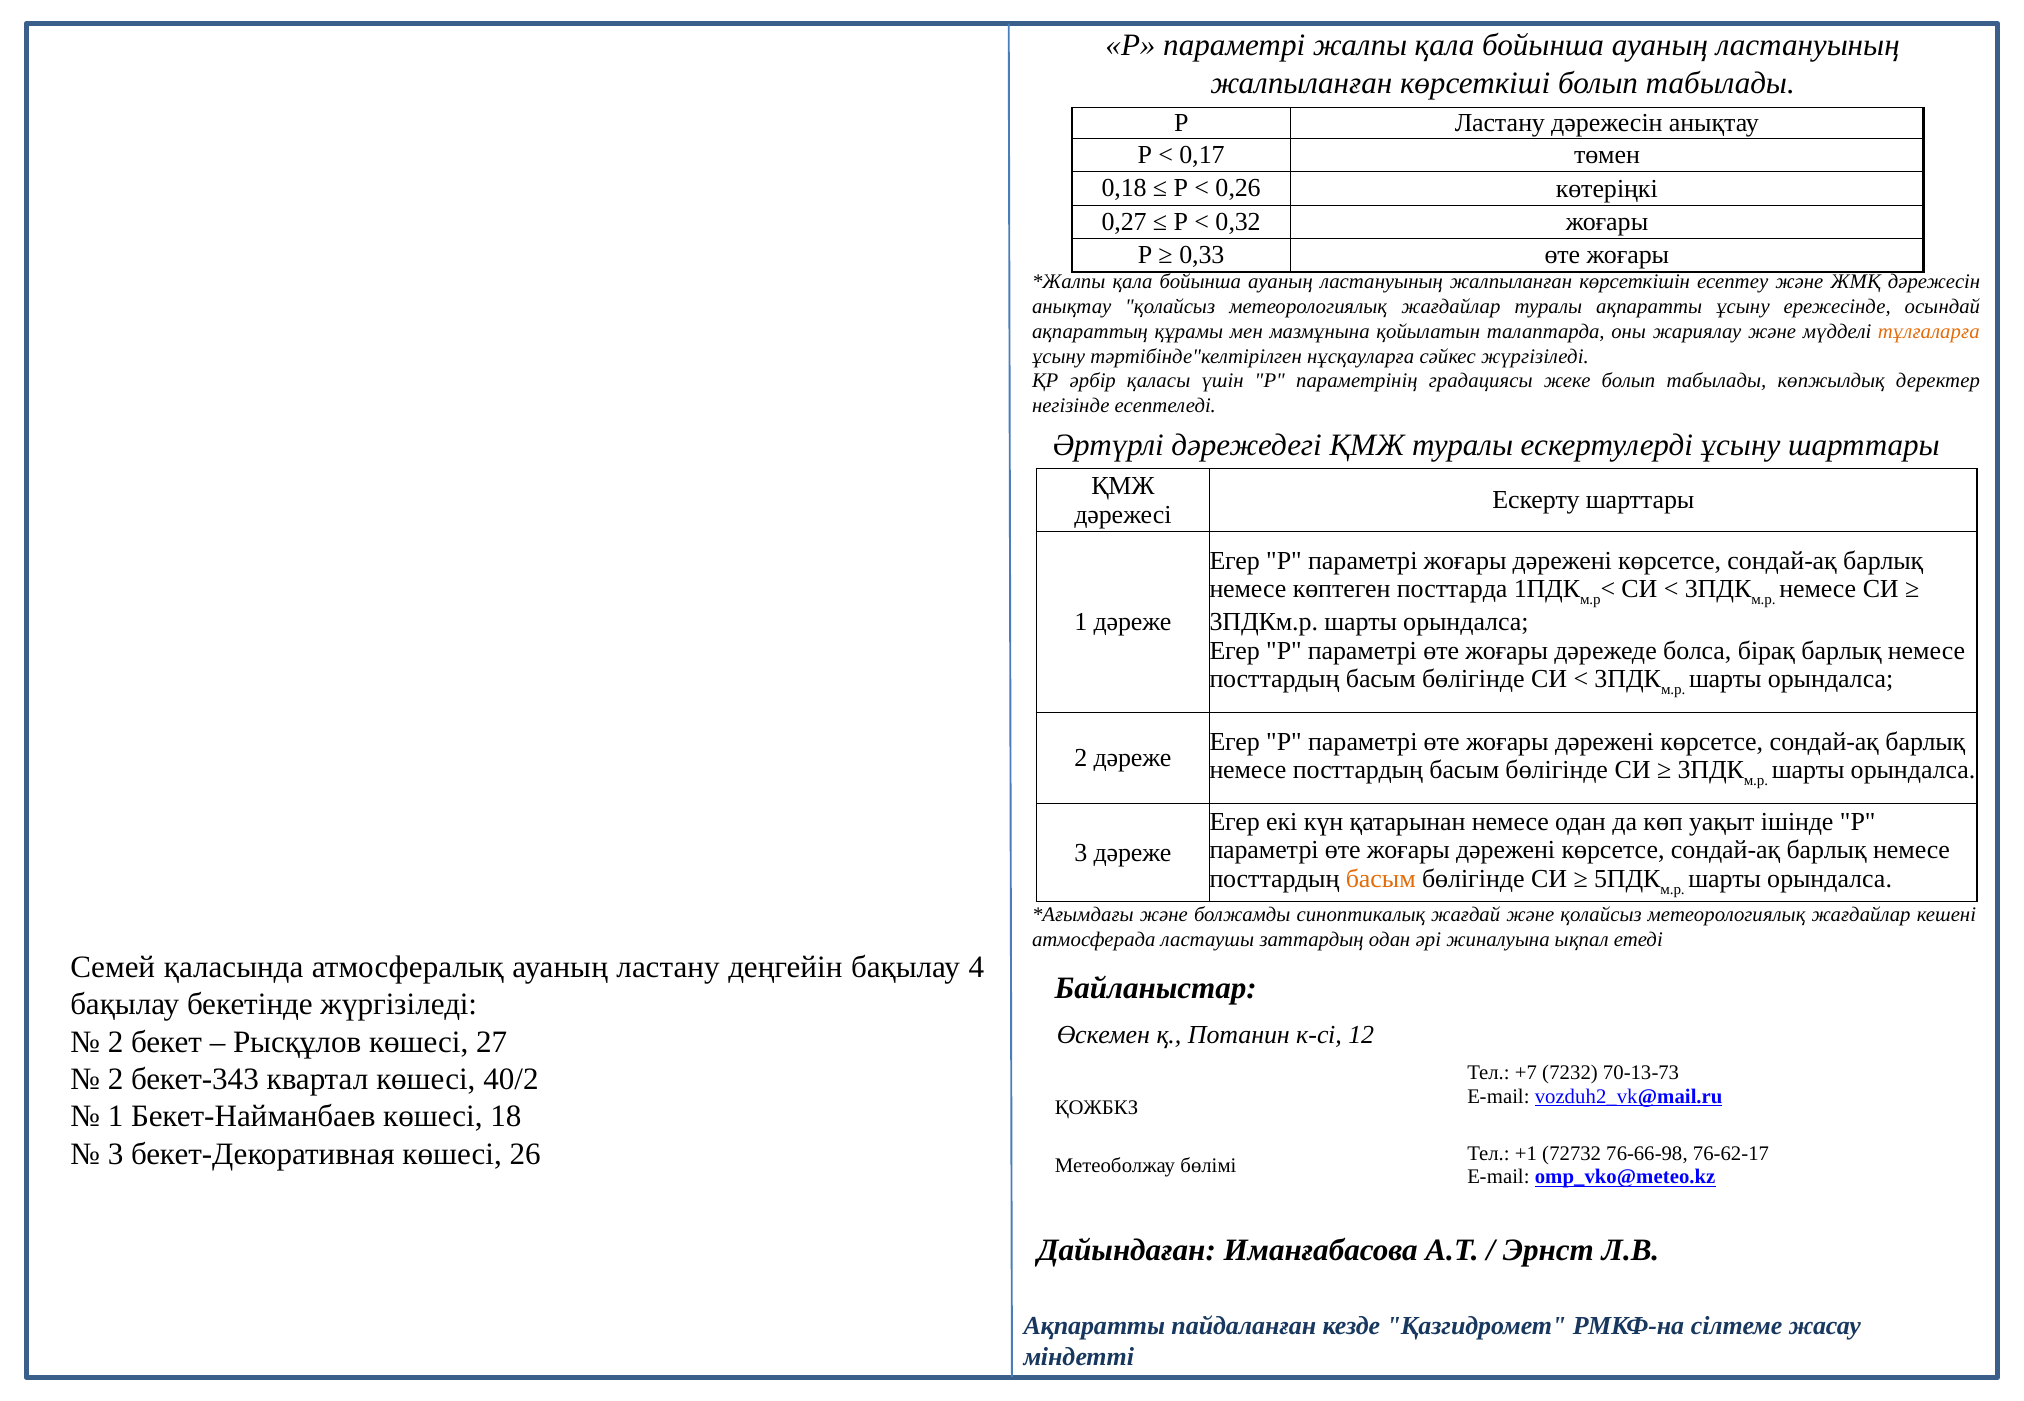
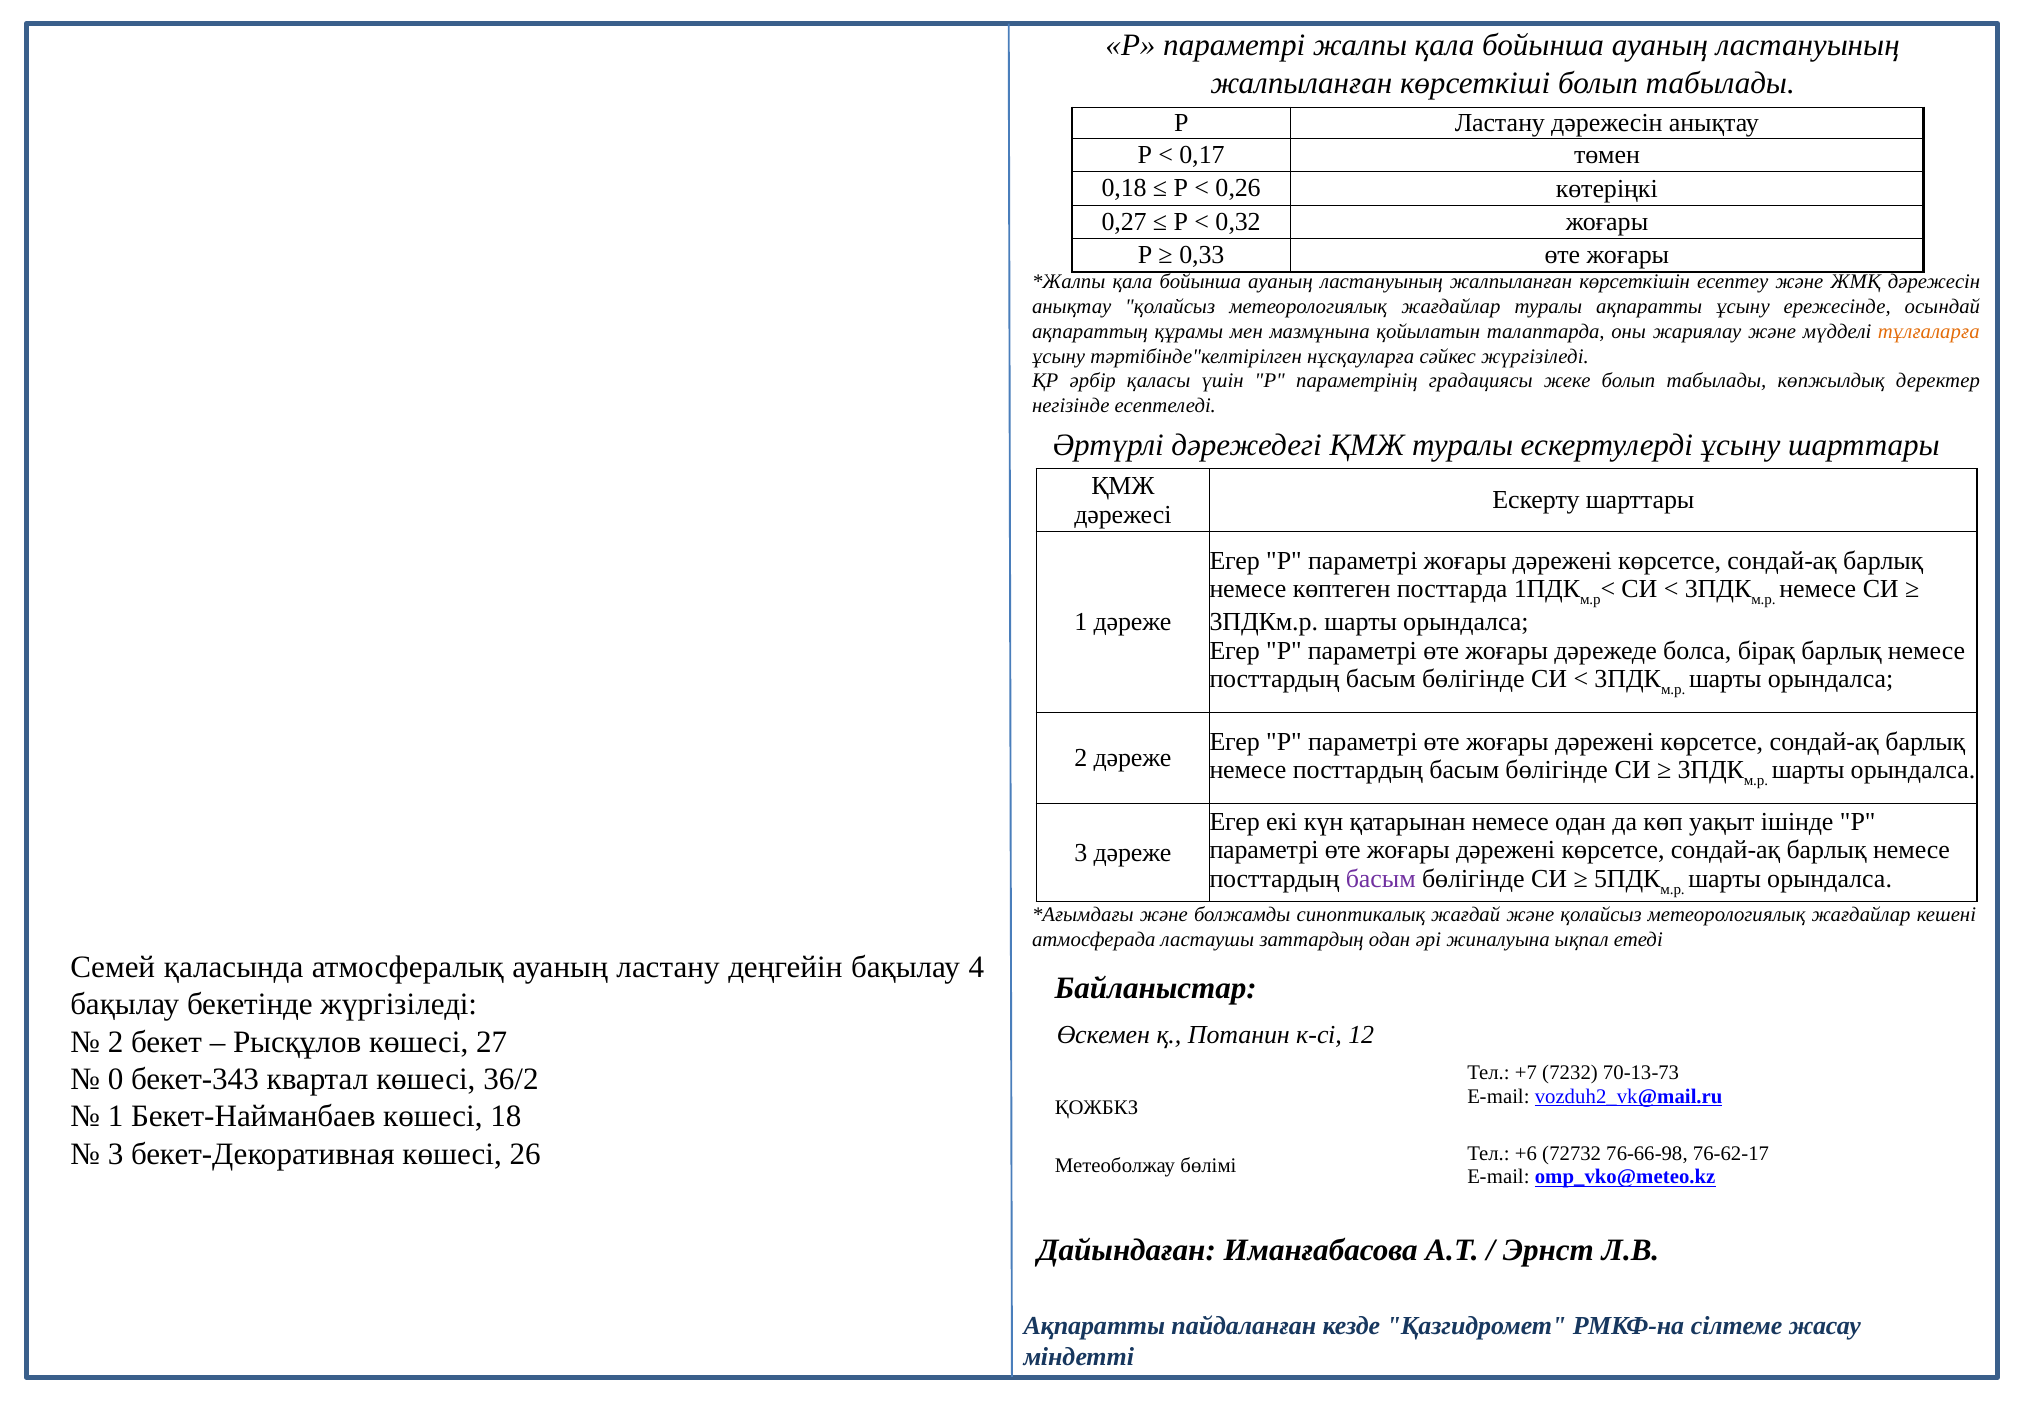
басым at (1381, 879) colour: orange -> purple
2 at (116, 1079): 2 -> 0
40/2: 40/2 -> 36/2
+1: +1 -> +6
